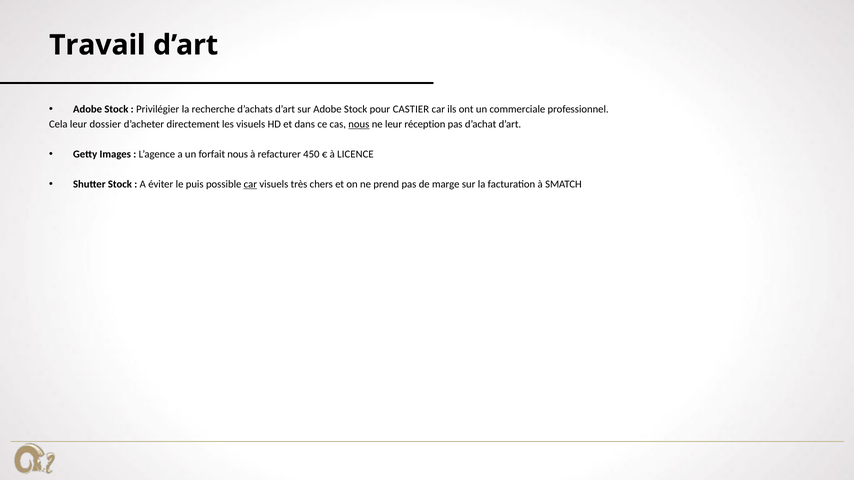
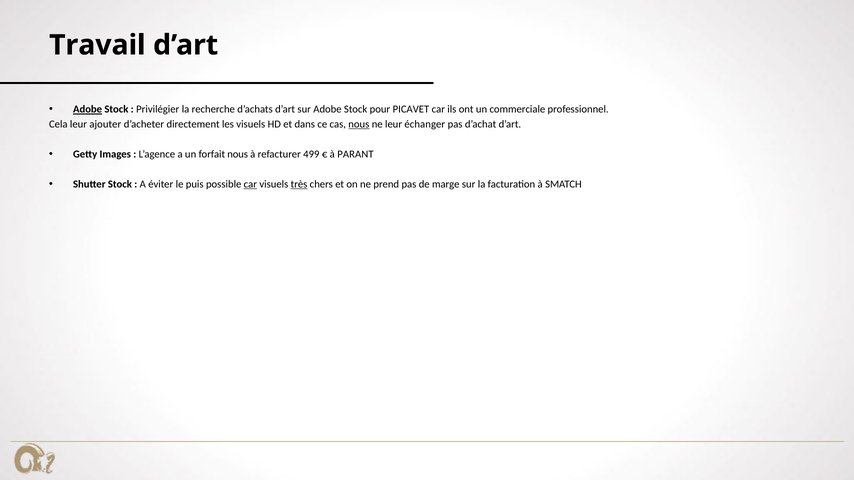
Adobe at (88, 109) underline: none -> present
CASTIER: CASTIER -> PICAVET
dossier: dossier -> ajouter
réception: réception -> échanger
450: 450 -> 499
LICENCE: LICENCE -> PARANT
très underline: none -> present
